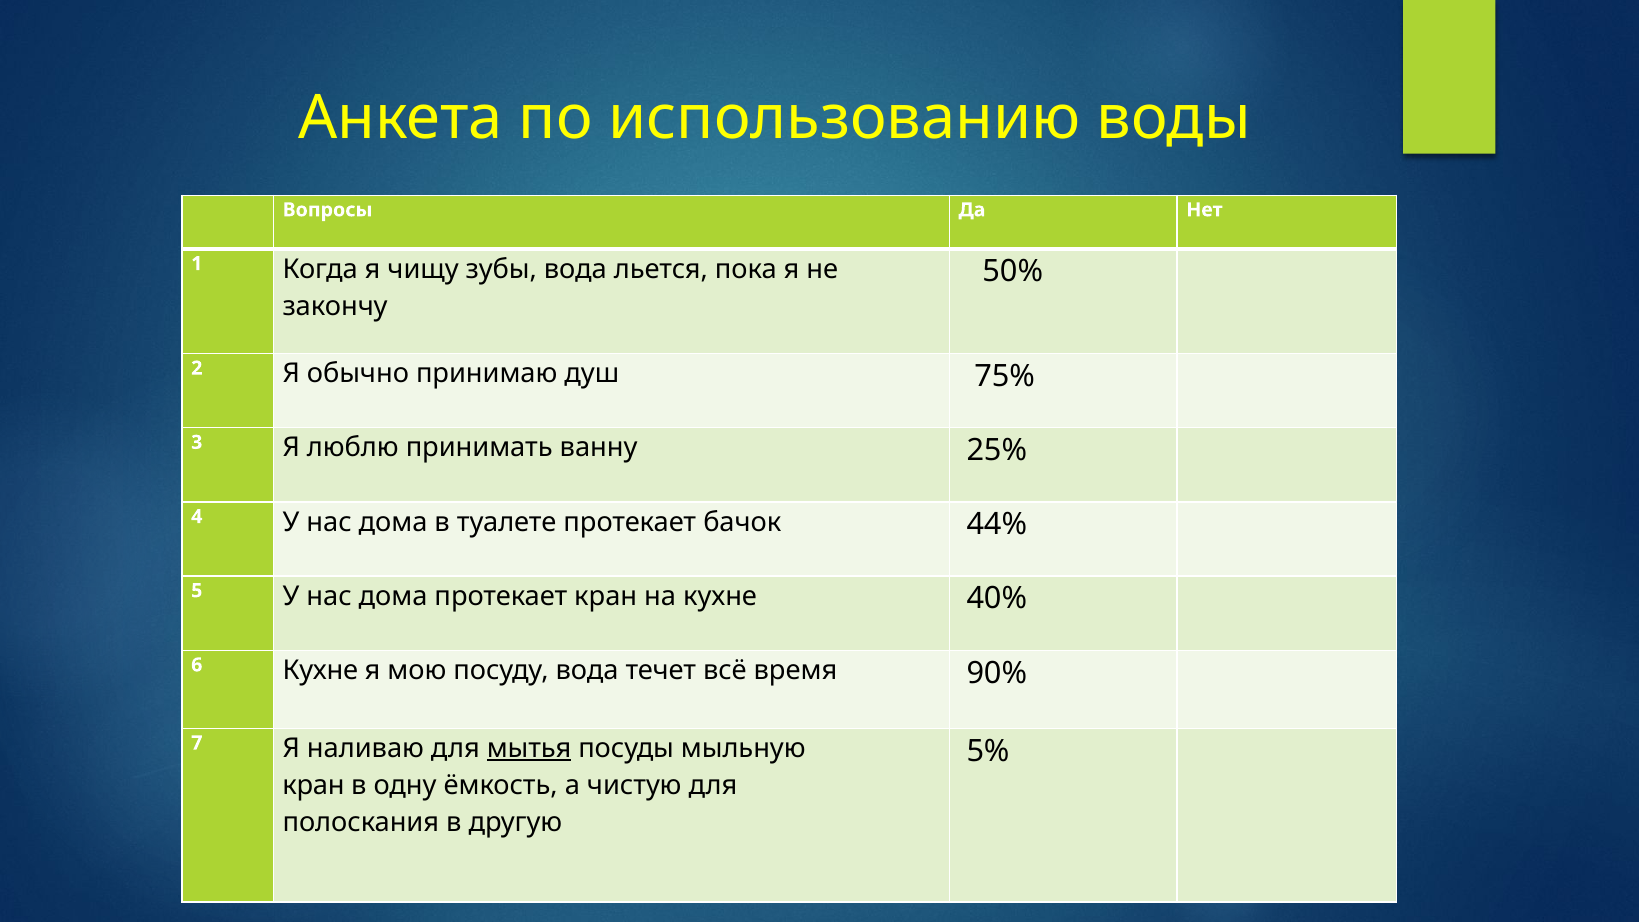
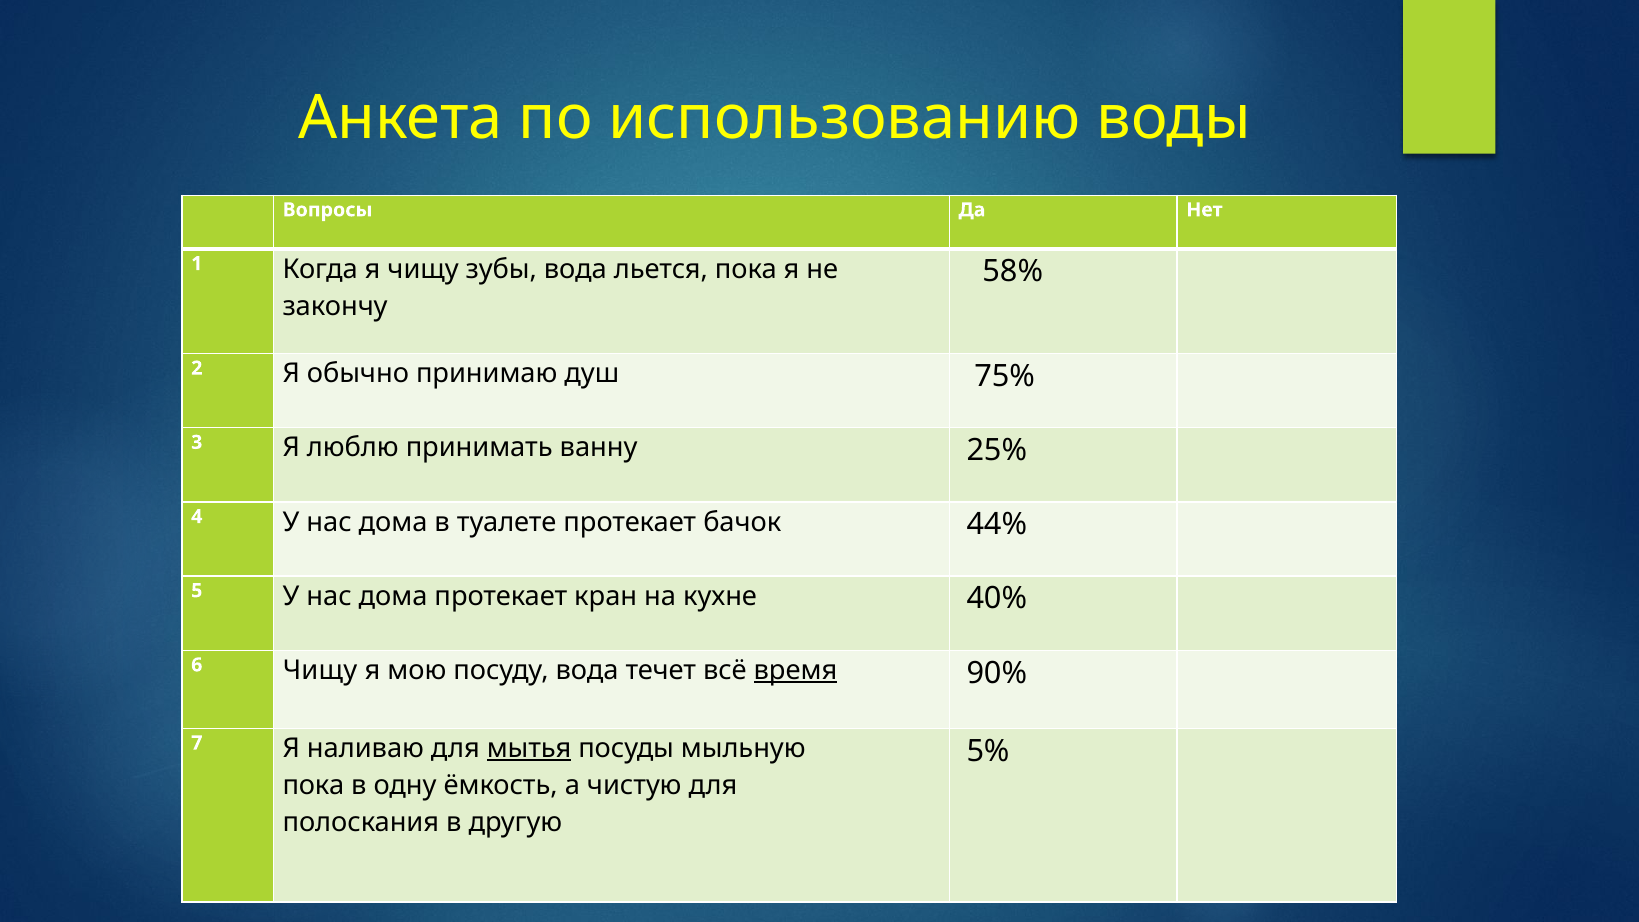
50%: 50% -> 58%
6 Кухне: Кухне -> Чищу
время underline: none -> present
кран at (314, 785): кран -> пока
